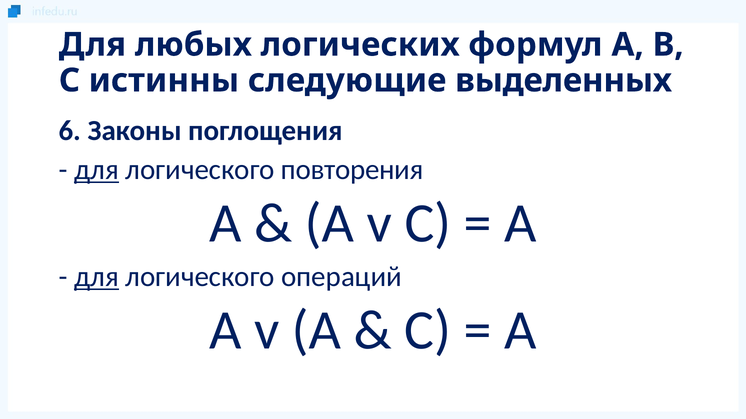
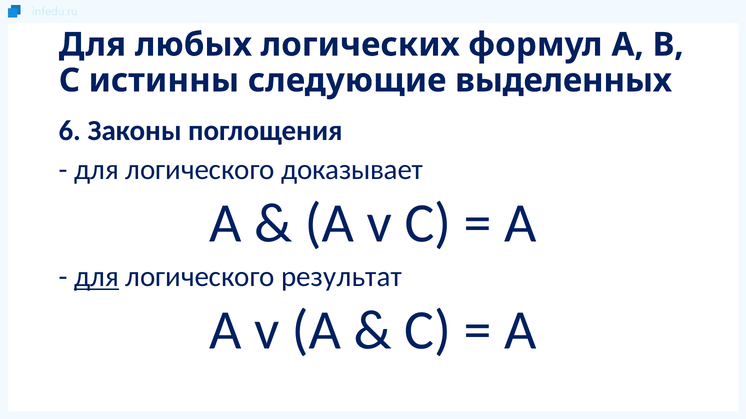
для at (96, 170) underline: present -> none
повторения: повторения -> доказывает
операций: операций -> результат
